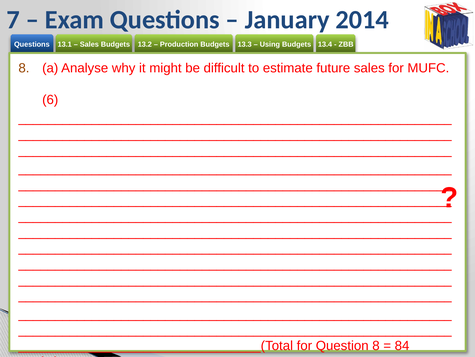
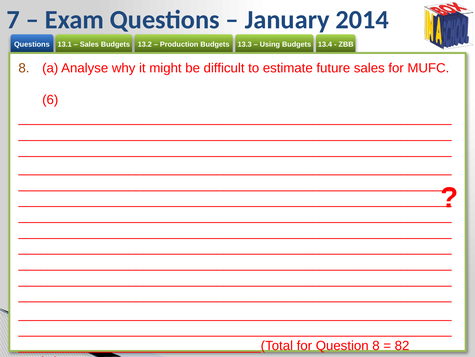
84: 84 -> 82
